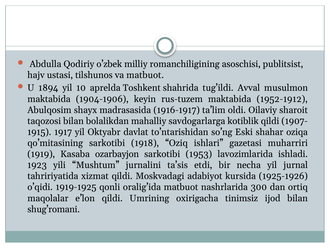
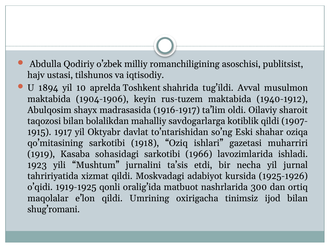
va matbuot: matbuot -> iqtisodiy
1952-1912: 1952-1912 -> 1940-1912
ozarbayjon: ozarbayjon -> sohasidagi
1953: 1953 -> 1966
